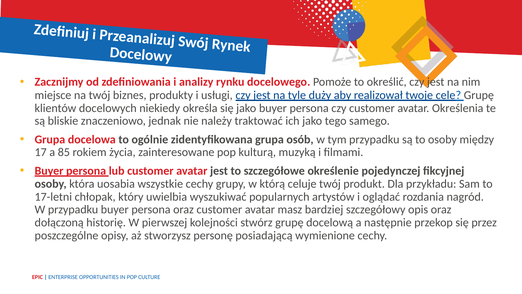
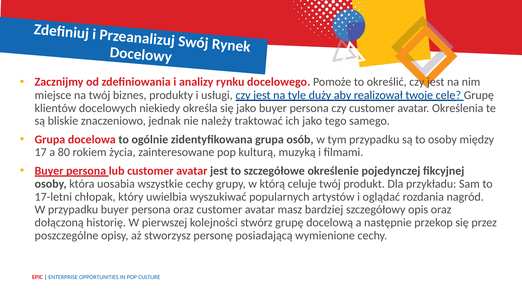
85: 85 -> 80
